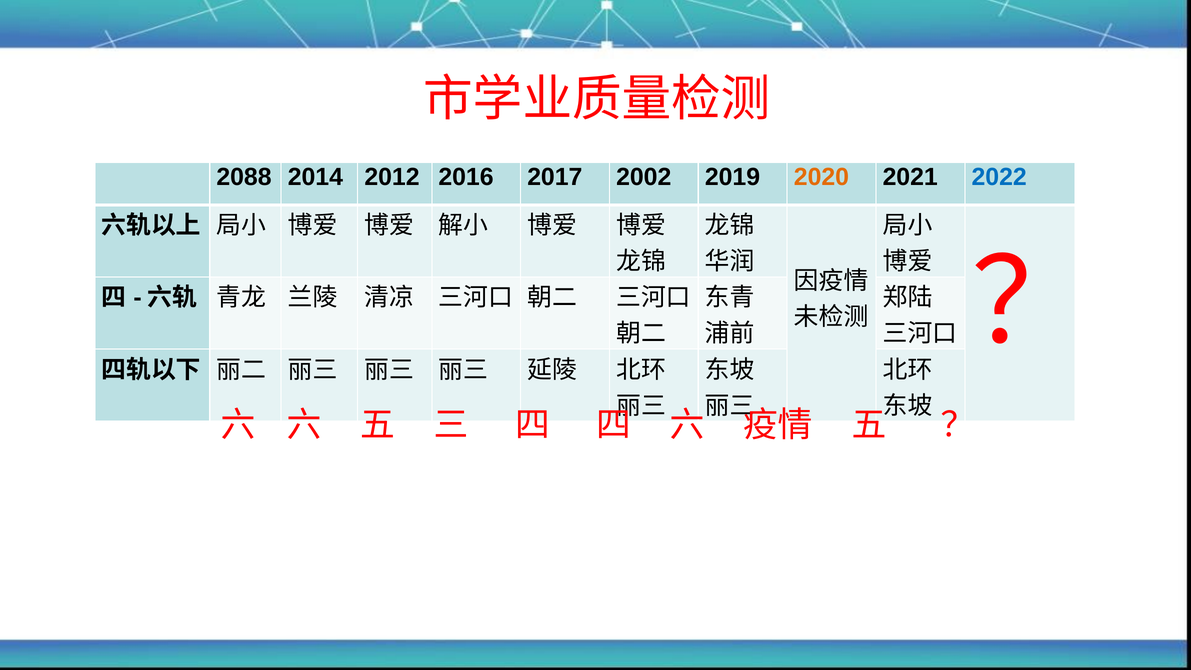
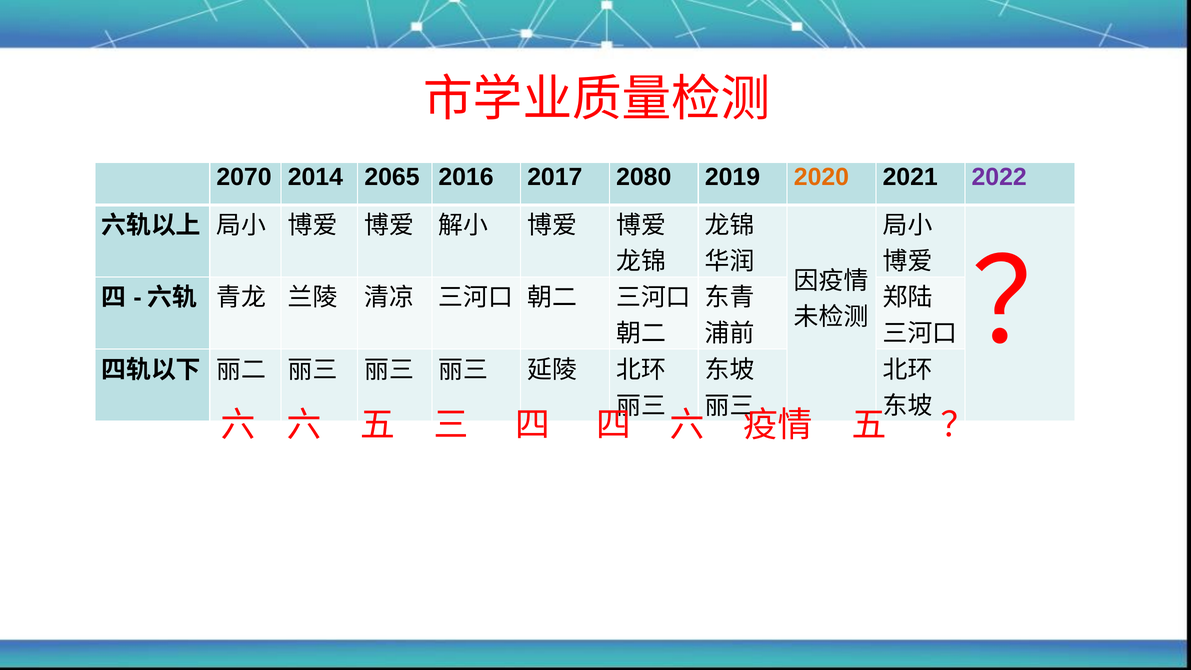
2088: 2088 -> 2070
2012: 2012 -> 2065
2002: 2002 -> 2080
2022 colour: blue -> purple
